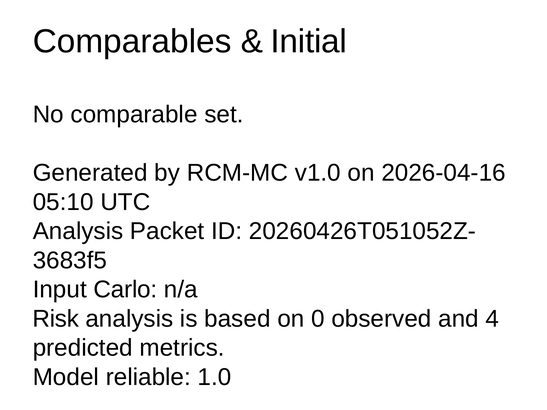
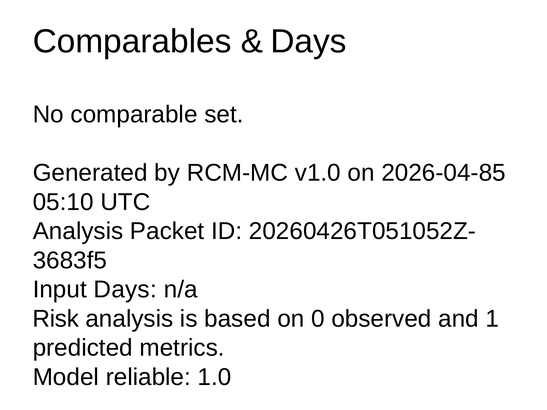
Initial at (309, 42): Initial -> Days
2026-04-16: 2026-04-16 -> 2026-04-85
Input Carlo: Carlo -> Days
4: 4 -> 1
